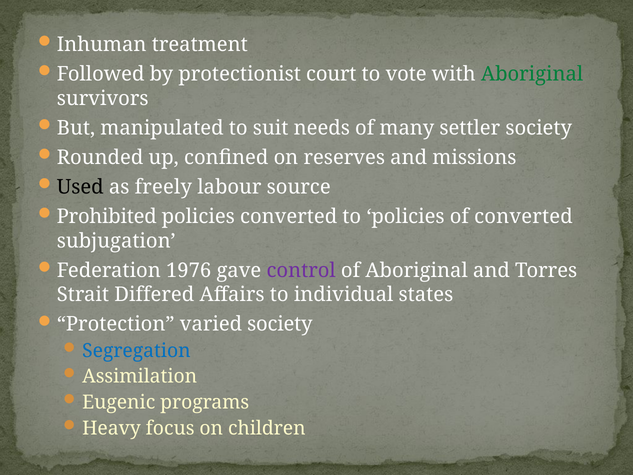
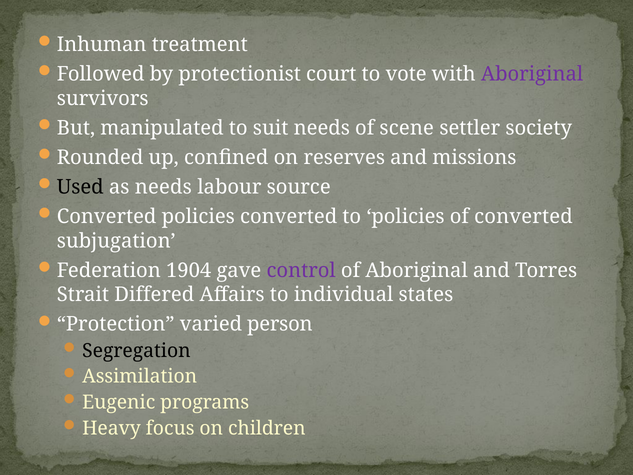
Aboriginal at (532, 74) colour: green -> purple
many: many -> scene
as freely: freely -> needs
Prohibited at (107, 217): Prohibited -> Converted
1976: 1976 -> 1904
varied society: society -> person
Segregation colour: blue -> black
